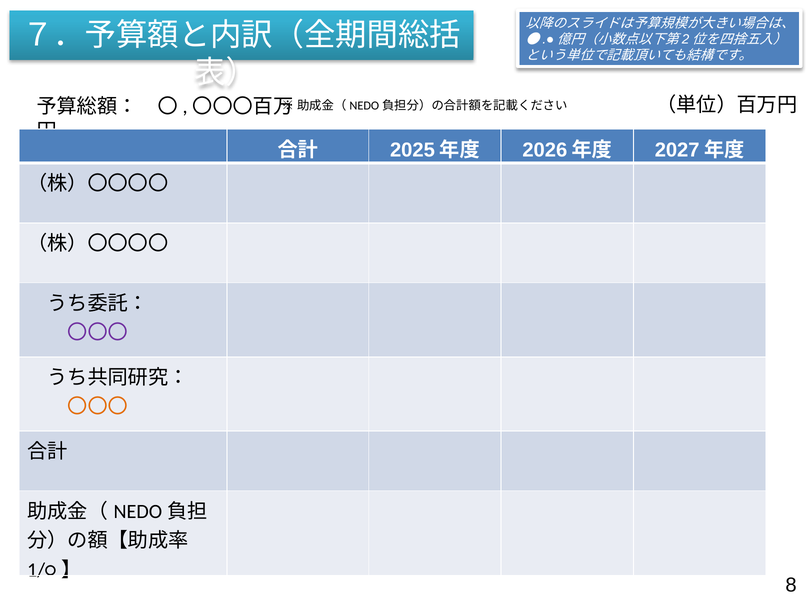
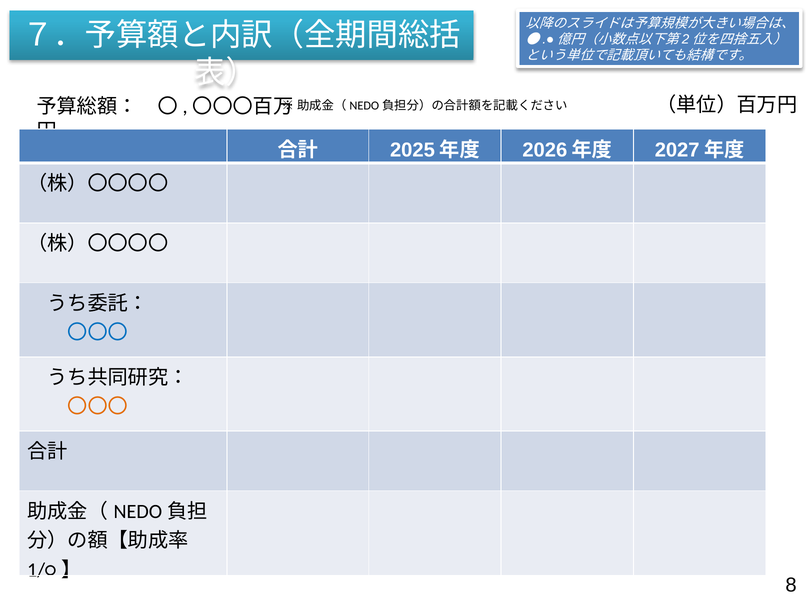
〇〇〇 at (98, 333) colour: purple -> blue
